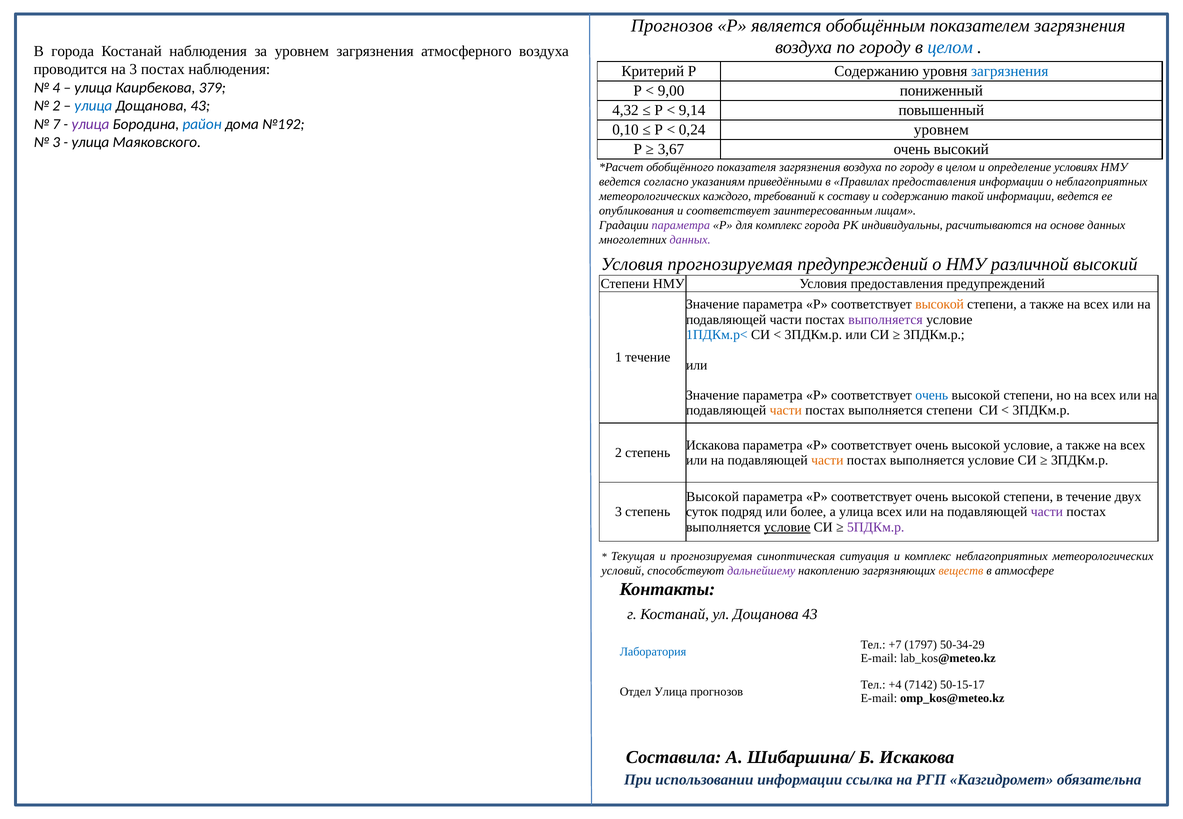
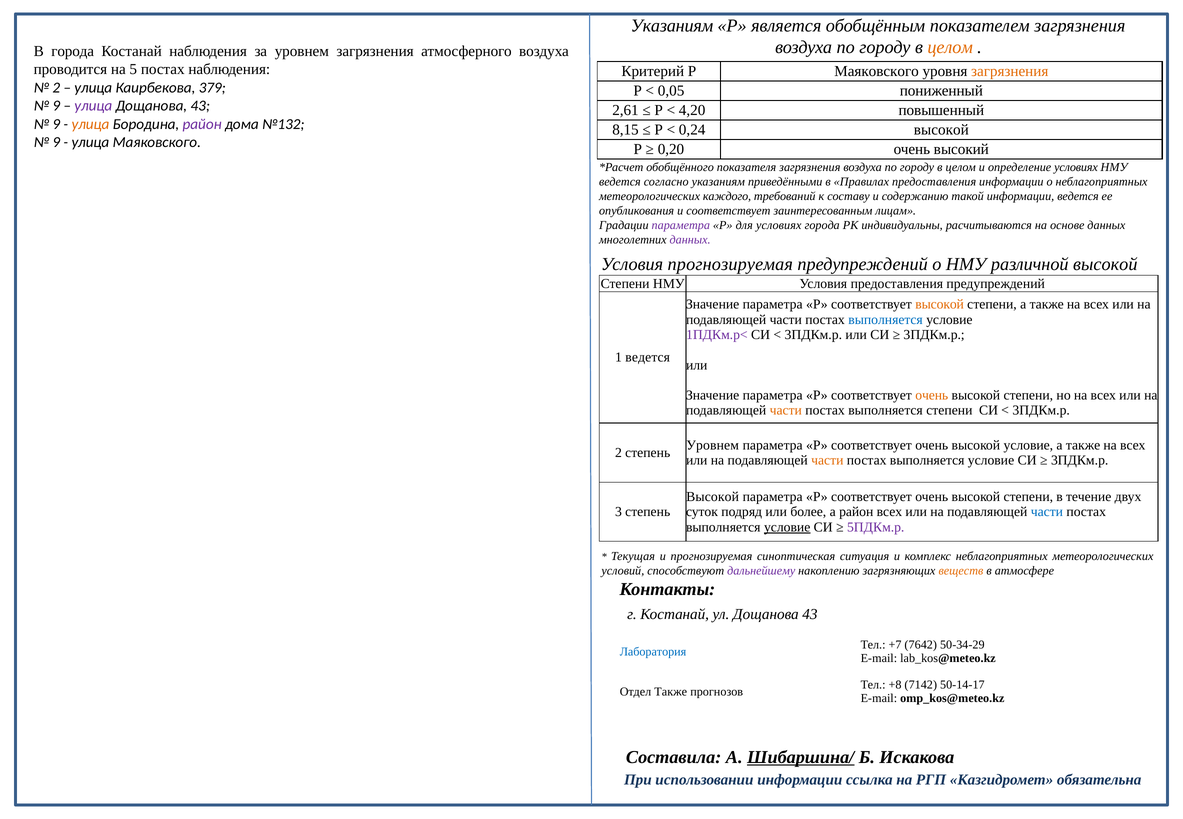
Прогнозов at (672, 26): Прогнозов -> Указаниям
целом at (950, 47) colour: blue -> orange
на 3: 3 -> 5
Р Содержанию: Содержанию -> Маяковского
загрязнения at (1010, 71) colour: blue -> orange
4 at (56, 88): 4 -> 2
9,00: 9,00 -> 0,05
2 at (56, 106): 2 -> 9
улица at (93, 106) colour: blue -> purple
4,32: 4,32 -> 2,61
9,14: 9,14 -> 4,20
7 at (56, 124): 7 -> 9
улица at (90, 124) colour: purple -> orange
район at (202, 124) colour: blue -> purple
№192: №192 -> №132
0,10: 0,10 -> 8,15
0,24 уровнем: уровнем -> высокой
3 at (56, 142): 3 -> 9
3,67: 3,67 -> 0,20
для комплекс: комплекс -> условиях
различной высокий: высокий -> высокой
выполняется at (886, 320) colour: purple -> blue
1ПДКм.р< colour: blue -> purple
1 течение: течение -> ведется
очень at (932, 395) colour: blue -> orange
Искакова at (713, 445): Искакова -> Уровнем
а улица: улица -> район
части at (1047, 512) colour: purple -> blue
1797: 1797 -> 7642
+4: +4 -> +8
50-15-17: 50-15-17 -> 50-14-17
Отдел Улица: Улица -> Также
Шибаршина/ underline: none -> present
